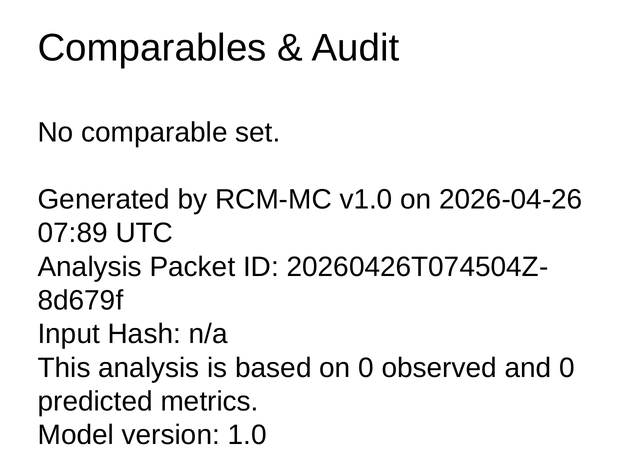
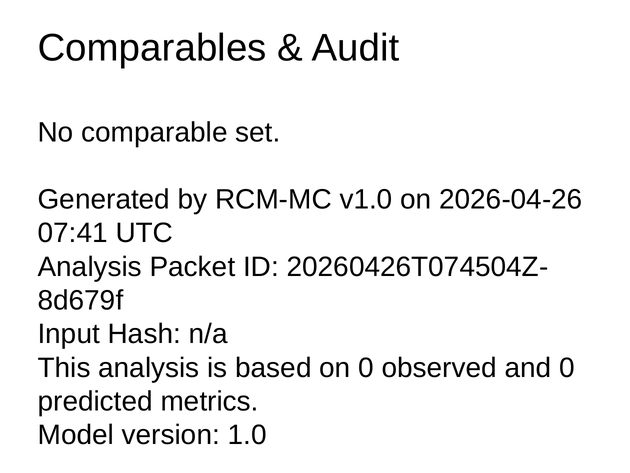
07:89: 07:89 -> 07:41
